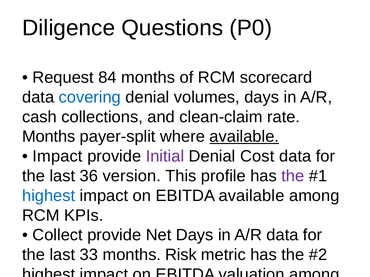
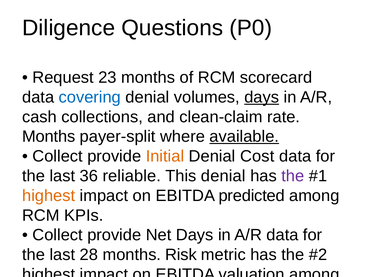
84: 84 -> 23
days at (262, 97) underline: none -> present
Impact at (57, 157): Impact -> Collect
Initial colour: purple -> orange
version: version -> reliable
This profile: profile -> denial
highest at (49, 196) colour: blue -> orange
EBITDA available: available -> predicted
33: 33 -> 28
